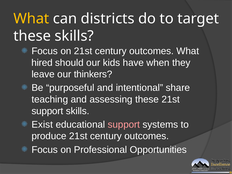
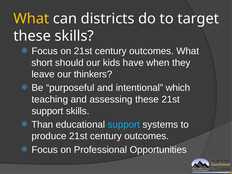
hired: hired -> short
share: share -> which
Exist: Exist -> Than
support at (124, 125) colour: pink -> light blue
